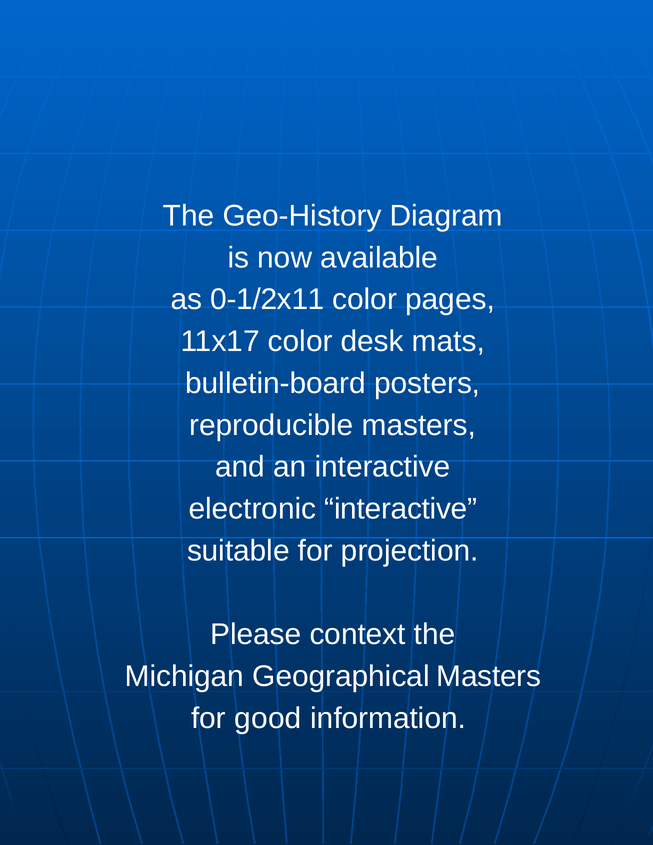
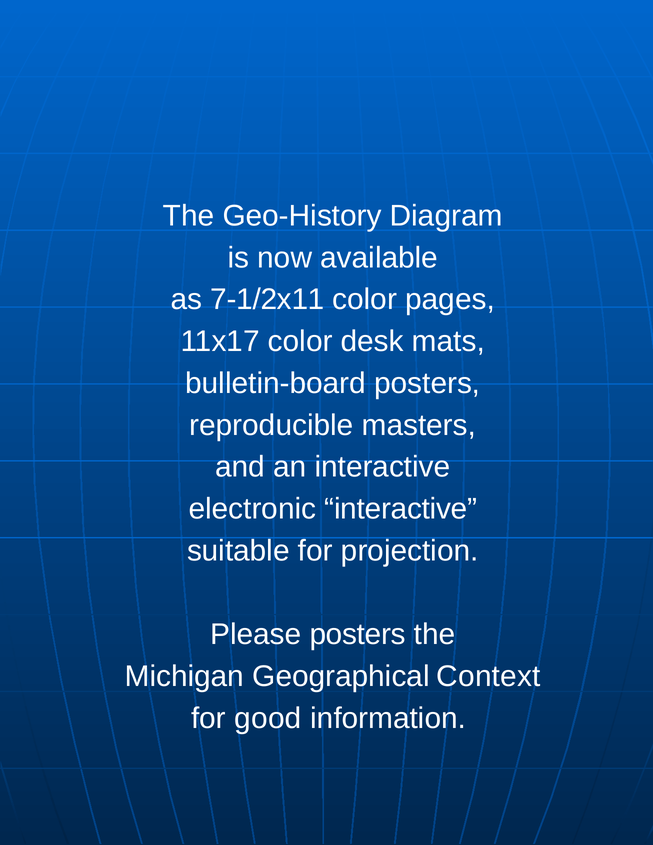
0-1/2x11: 0-1/2x11 -> 7-1/2x11
Please context: context -> posters
Geographical Masters: Masters -> Context
